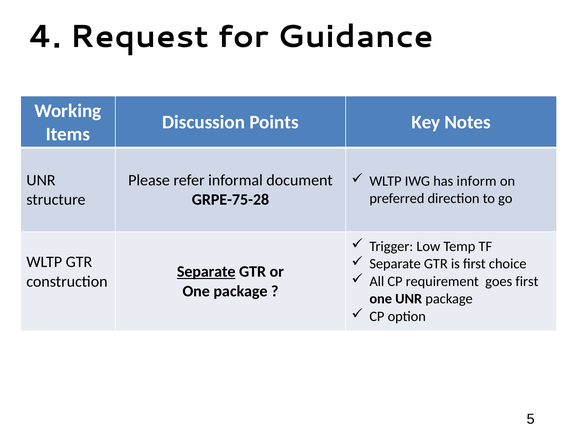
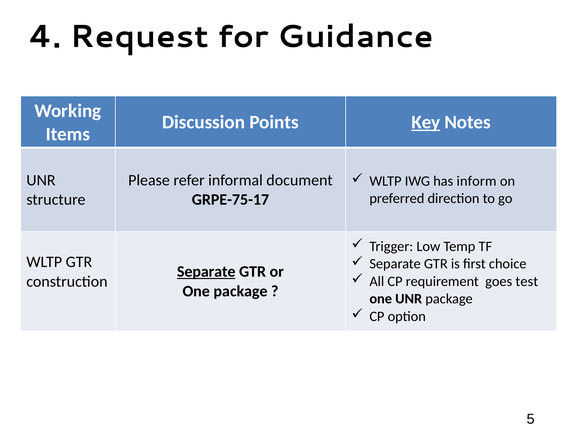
Key underline: none -> present
GRPE-75-28: GRPE-75-28 -> GRPE-75-17
goes first: first -> test
